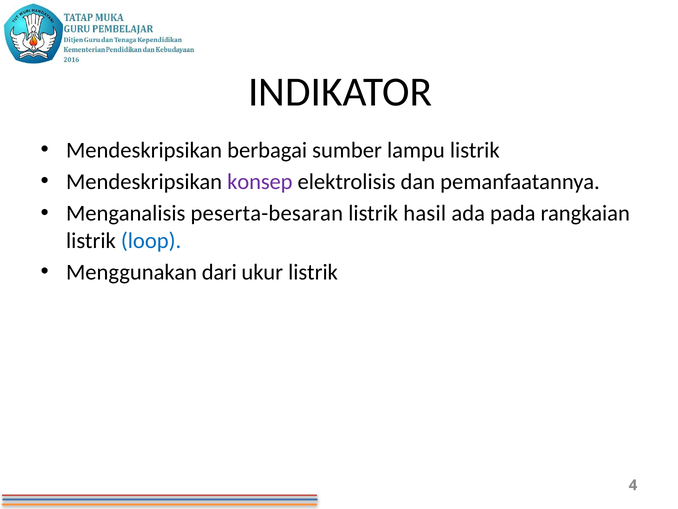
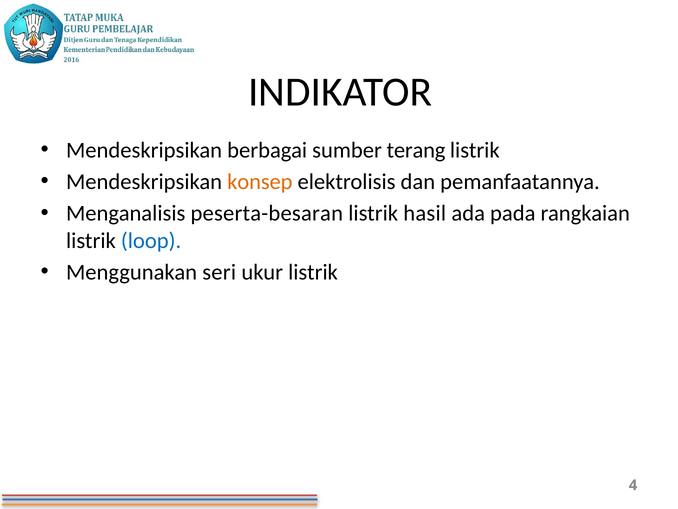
lampu: lampu -> terang
konsep colour: purple -> orange
dari: dari -> seri
